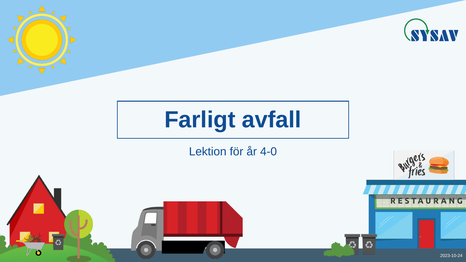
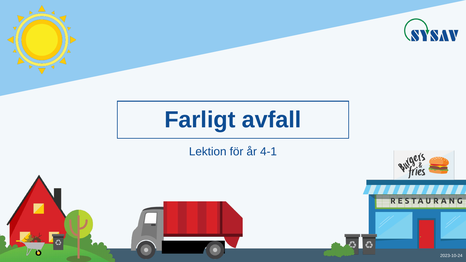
4-0: 4-0 -> 4-1
